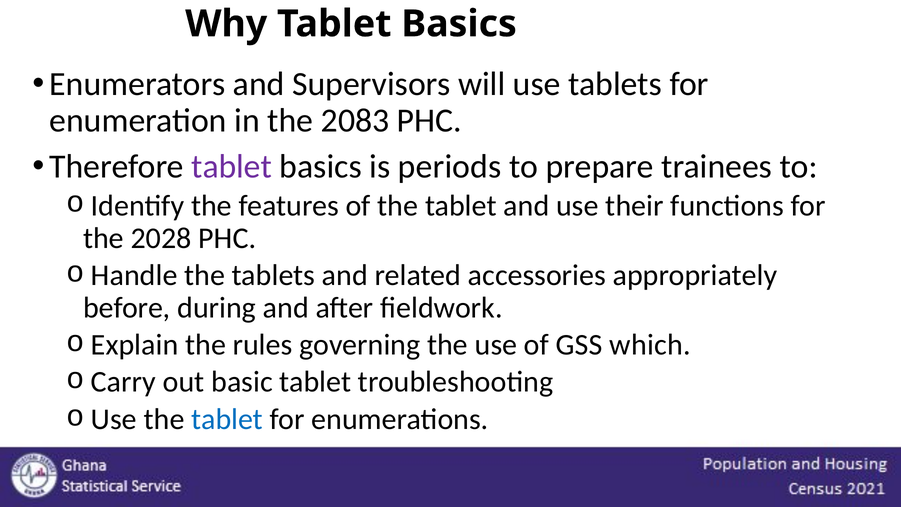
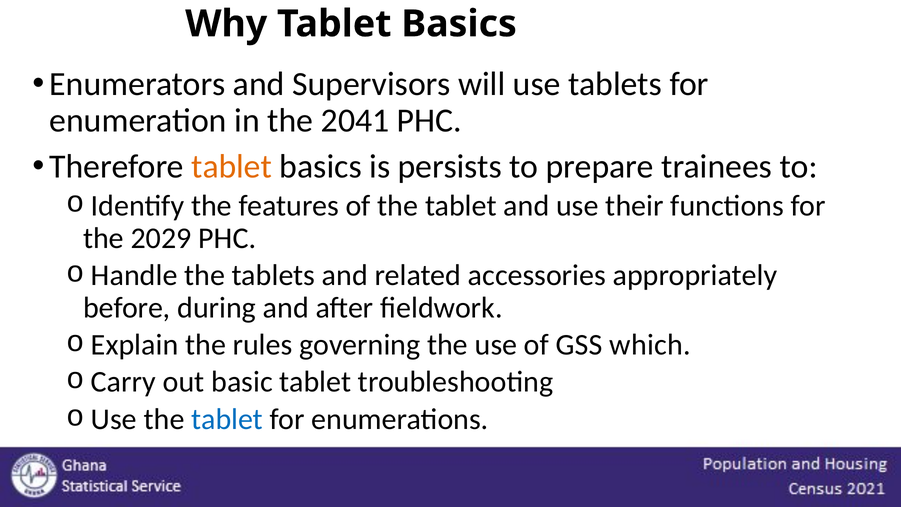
2083: 2083 -> 2041
tablet at (232, 166) colour: purple -> orange
periods: periods -> persists
2028: 2028 -> 2029
